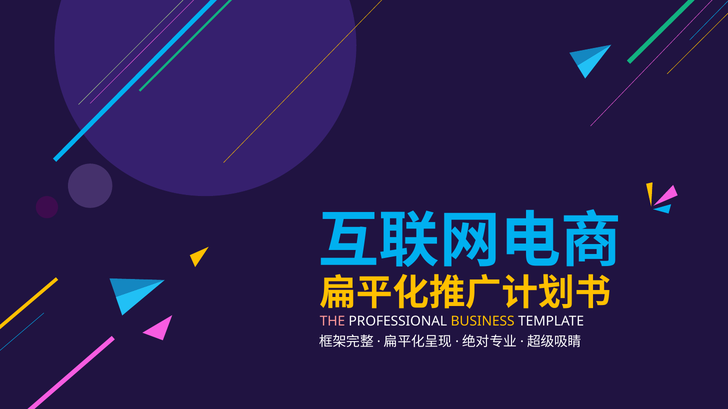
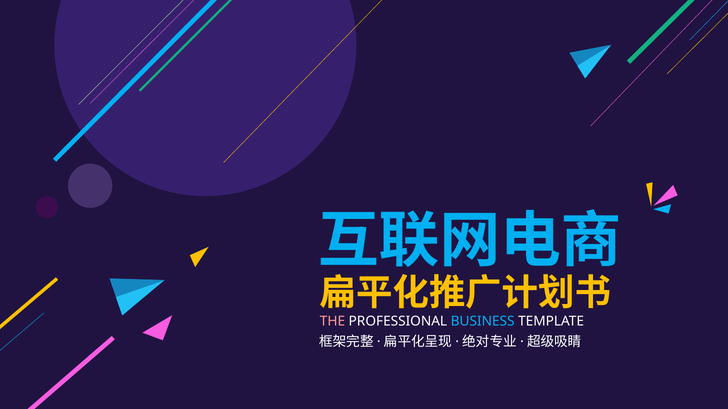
BUSINESS colour: yellow -> light blue
